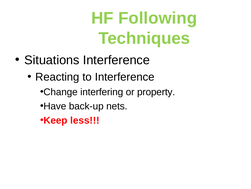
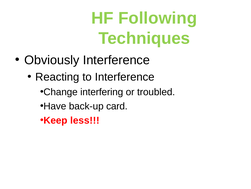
Situations: Situations -> Obviously
property: property -> troubled
nets: nets -> card
